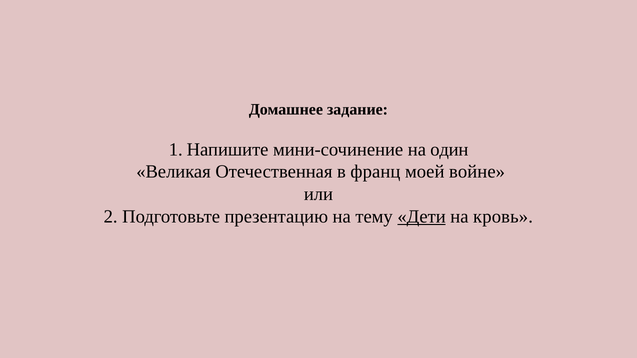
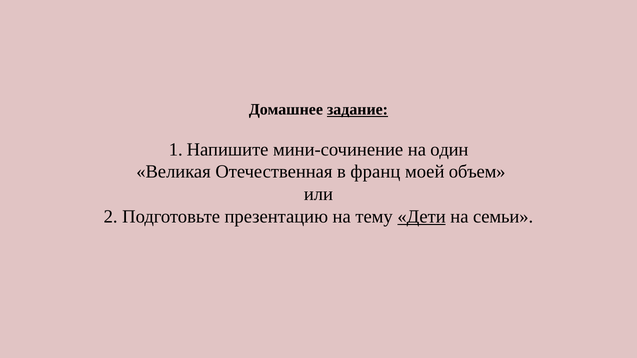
задание underline: none -> present
войне: войне -> объем
кровь: кровь -> семьи
